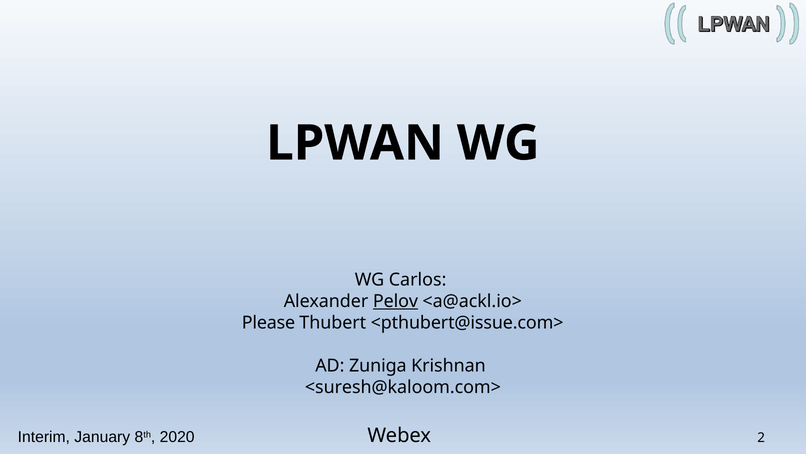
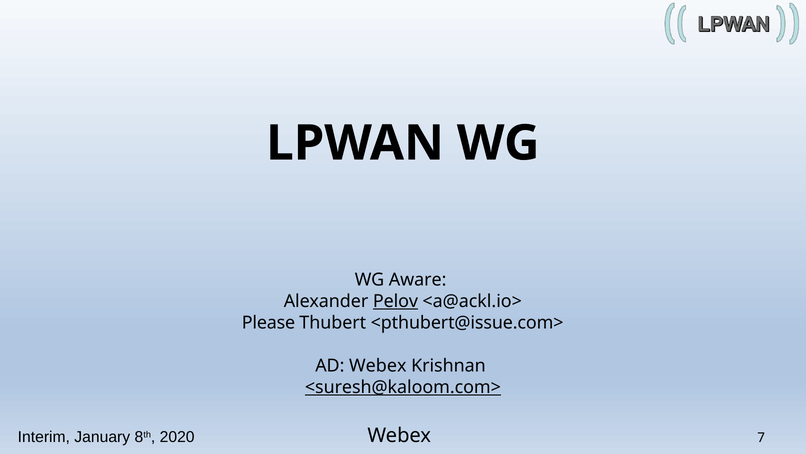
Carlos: Carlos -> Aware
AD Zuniga: Zuniga -> Webex
<suresh@kaloom.com> underline: none -> present
2: 2 -> 7
